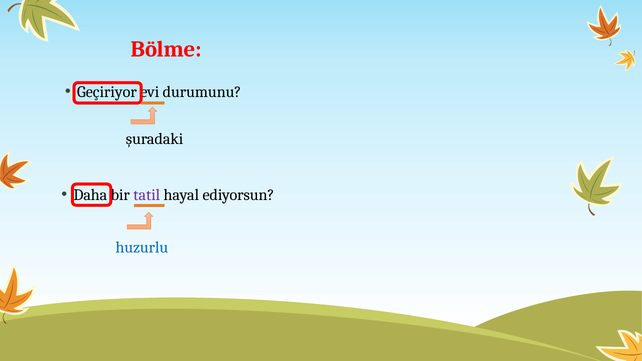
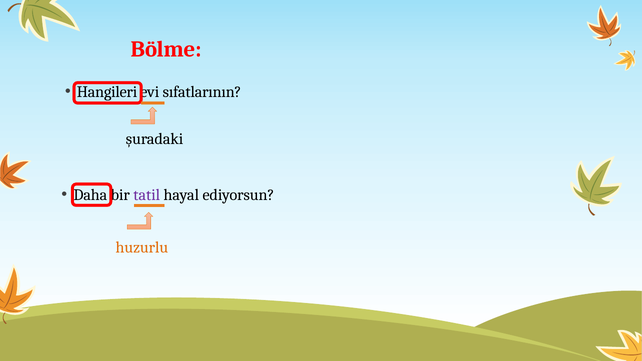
Geçiriyor: Geçiriyor -> Hangileri
durumunu: durumunu -> sıfatlarının
huzurlu colour: blue -> orange
